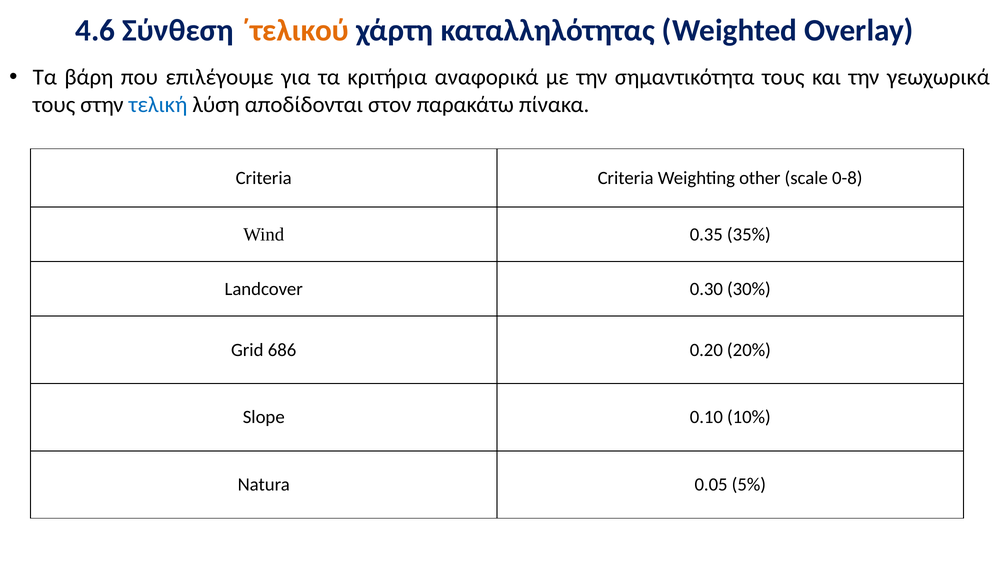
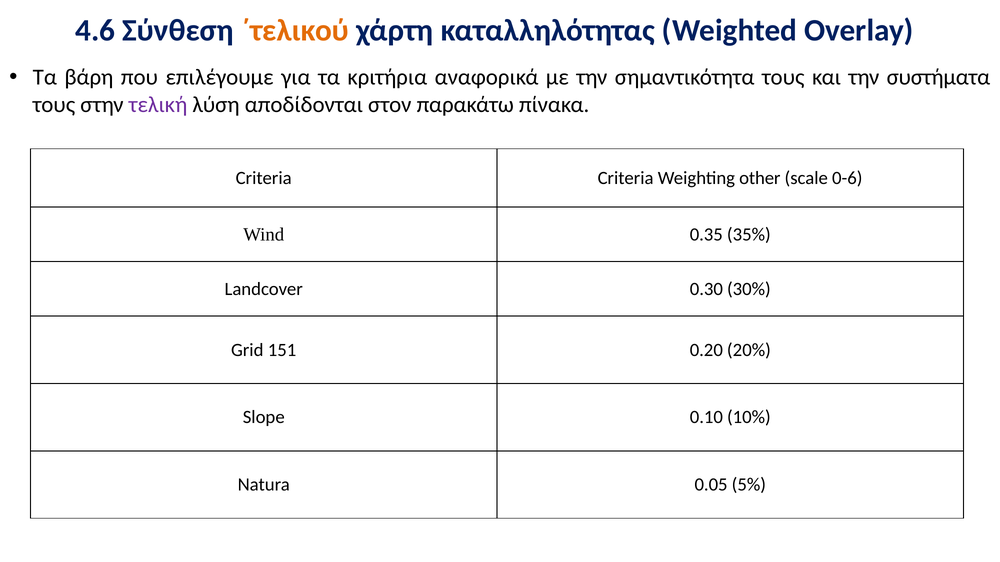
γεωχωρικά: γεωχωρικά -> συστήματα
τελική colour: blue -> purple
0-8: 0-8 -> 0-6
686: 686 -> 151
